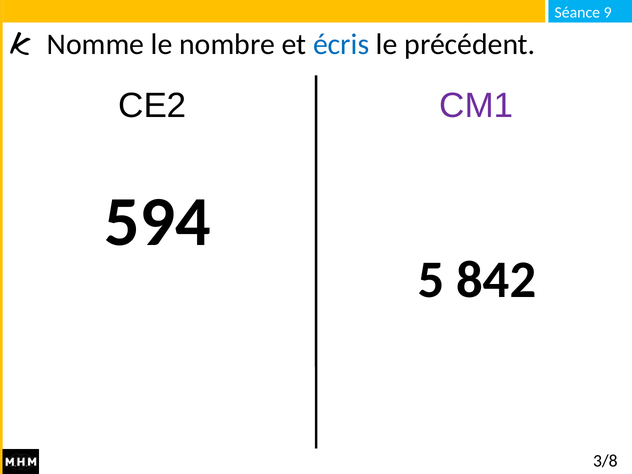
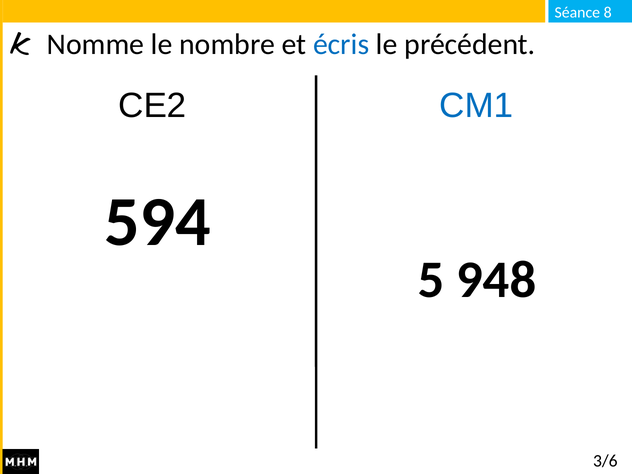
9: 9 -> 8
CM1 colour: purple -> blue
842: 842 -> 948
3/8: 3/8 -> 3/6
